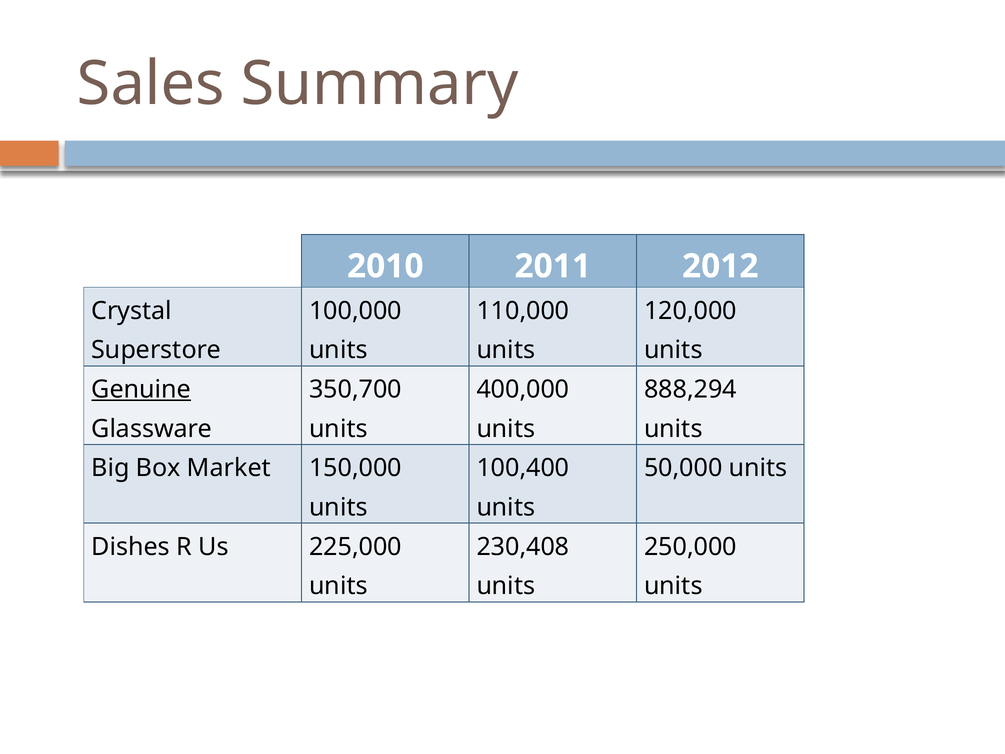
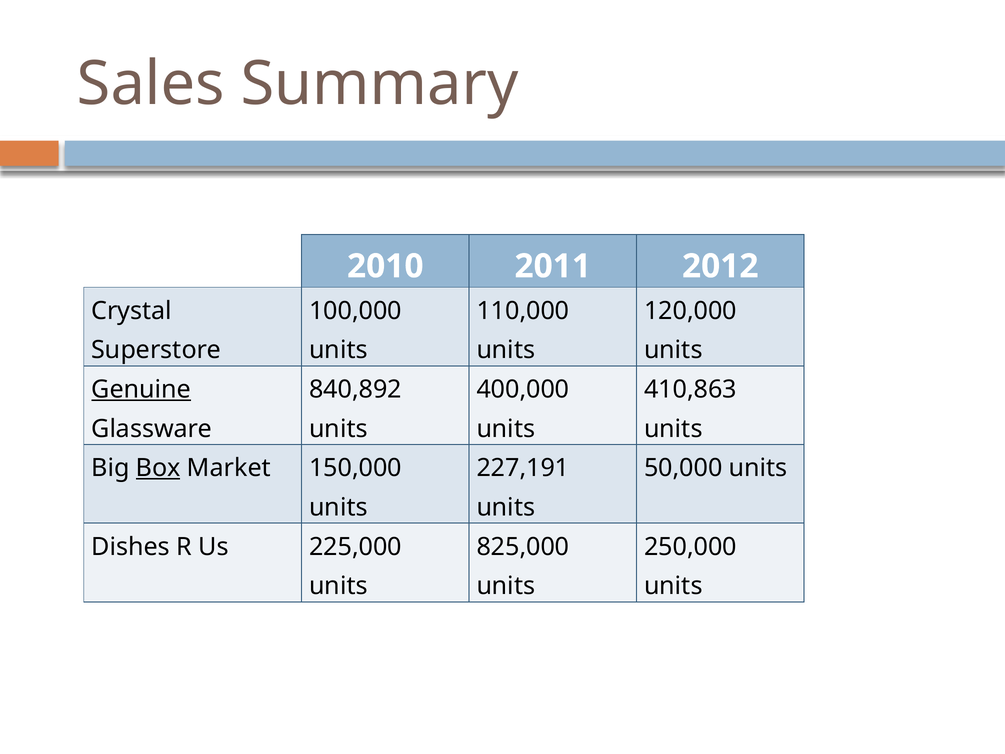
350,700: 350,700 -> 840,892
888,294: 888,294 -> 410,863
Box underline: none -> present
100,400: 100,400 -> 227,191
230,408: 230,408 -> 825,000
